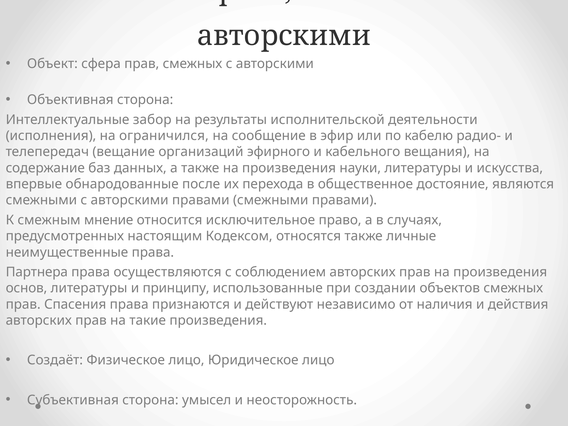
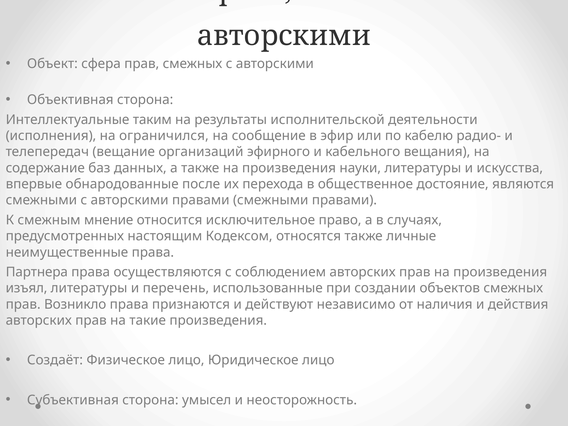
забор: забор -> таким
основ: основ -> изъял
принципу: принципу -> перечень
Спасения: Спасения -> Возникло
